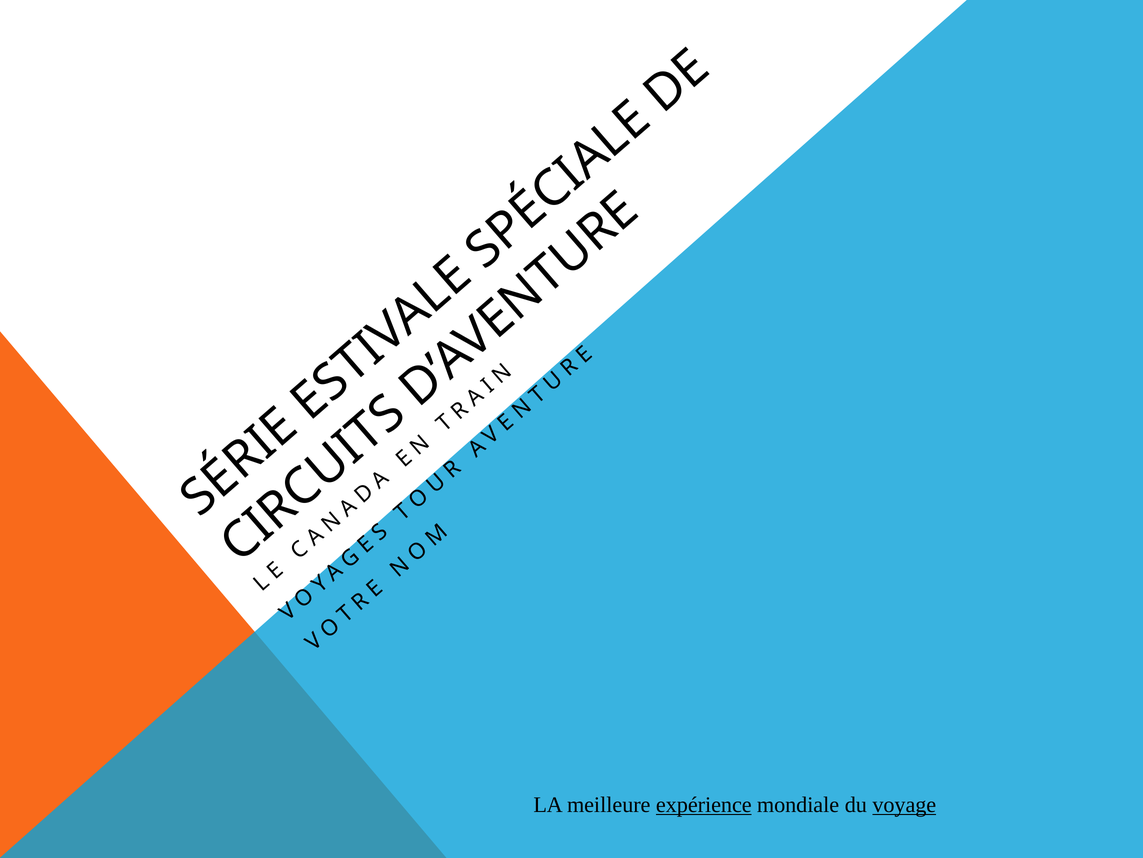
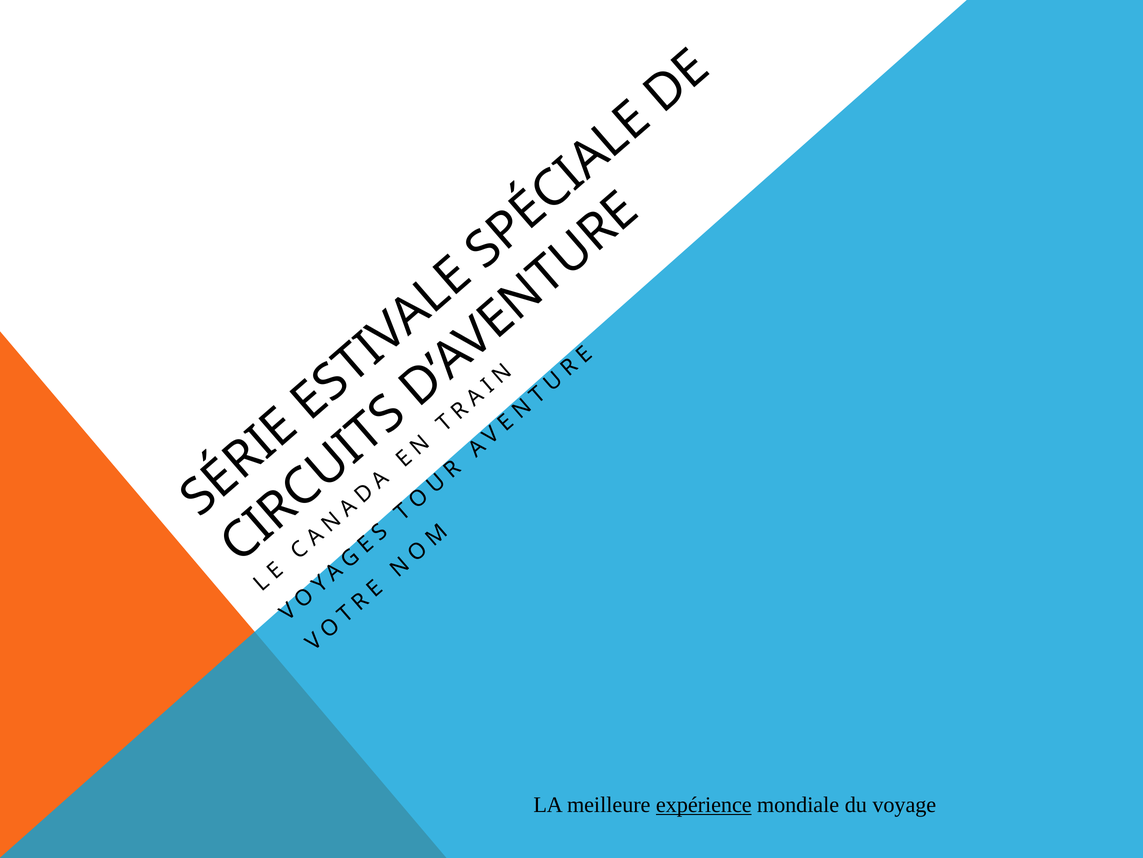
voyage underline: present -> none
